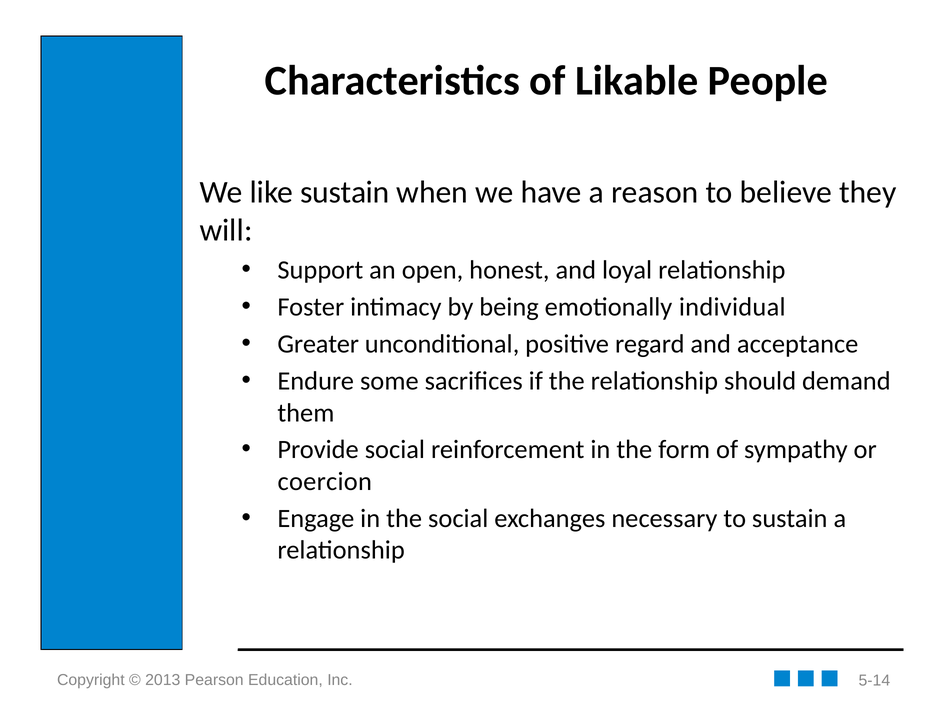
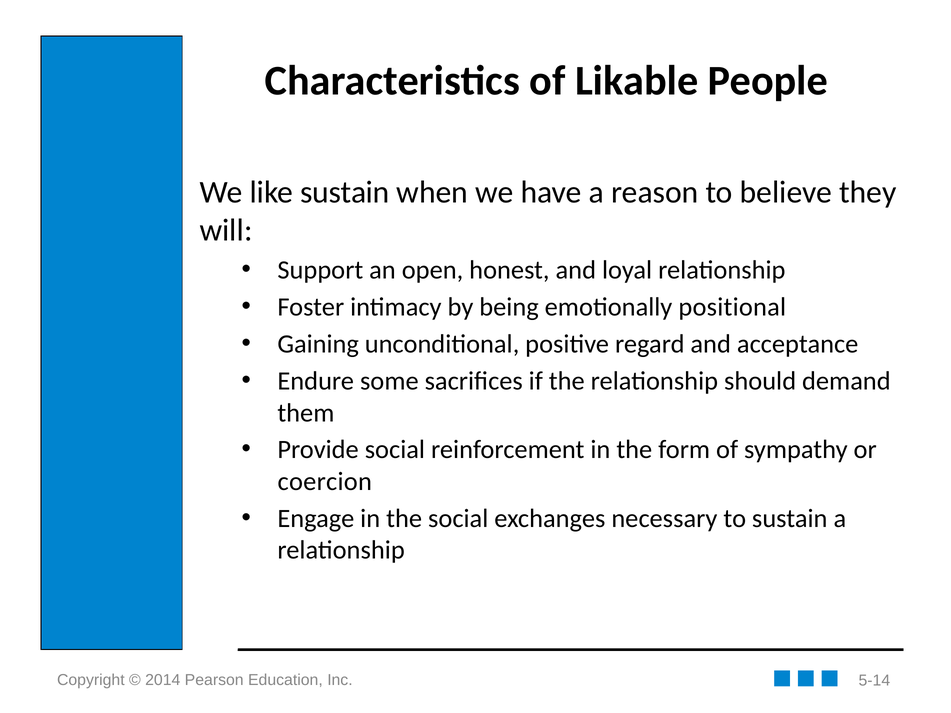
individual: individual -> positional
Greater: Greater -> Gaining
2013: 2013 -> 2014
